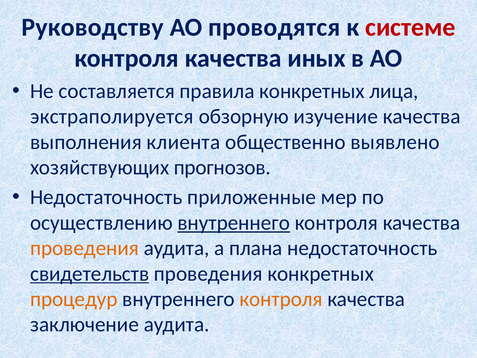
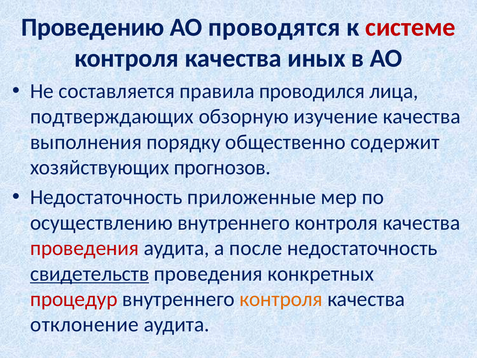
Руководству: Руководству -> Проведению
правила конкретных: конкретных -> проводился
экстраполируется: экстраполируется -> подтверждающих
клиента: клиента -> порядку
выявлено: выявлено -> содержит
внутреннего at (234, 223) underline: present -> none
проведения at (85, 248) colour: orange -> red
плана: плана -> после
процедур colour: orange -> red
заключение: заключение -> отклонение
